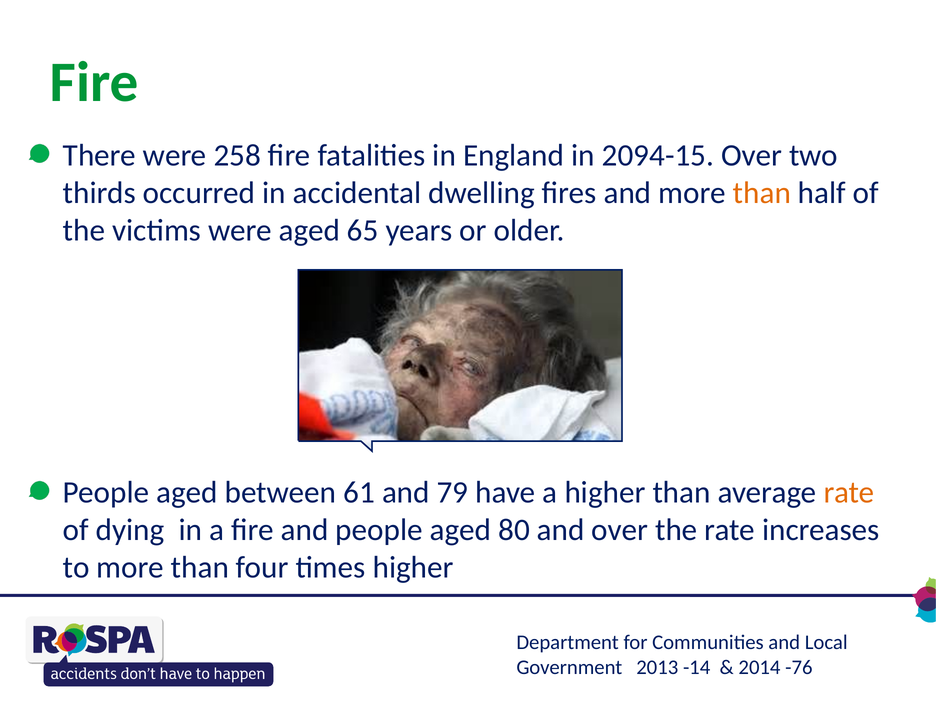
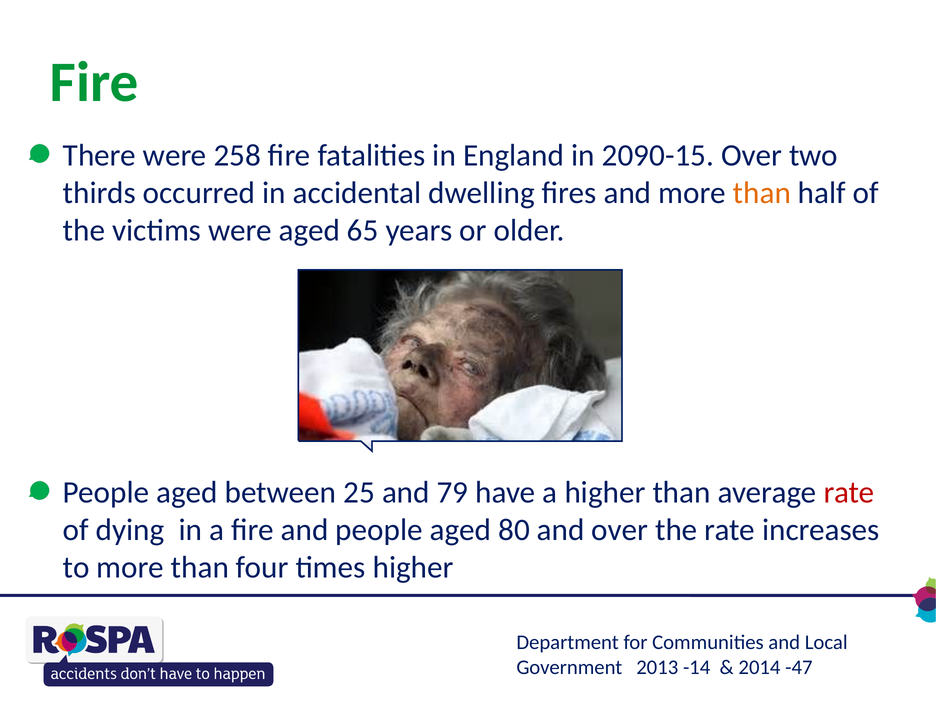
2094-15: 2094-15 -> 2090-15
61: 61 -> 25
rate at (849, 492) colour: orange -> red
-76: -76 -> -47
